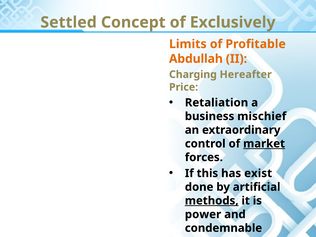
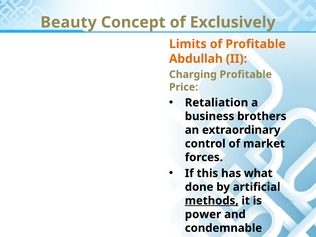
Settled: Settled -> Beauty
Charging Hereafter: Hereafter -> Profitable
mischief: mischief -> brothers
market underline: present -> none
exist: exist -> what
